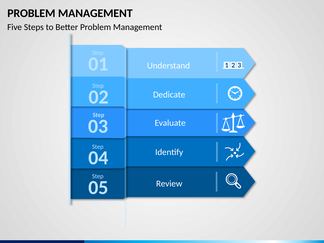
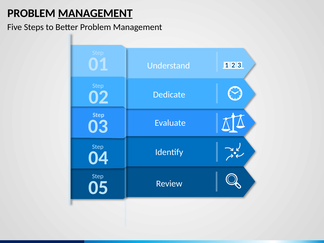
MANAGEMENT at (95, 13) underline: none -> present
